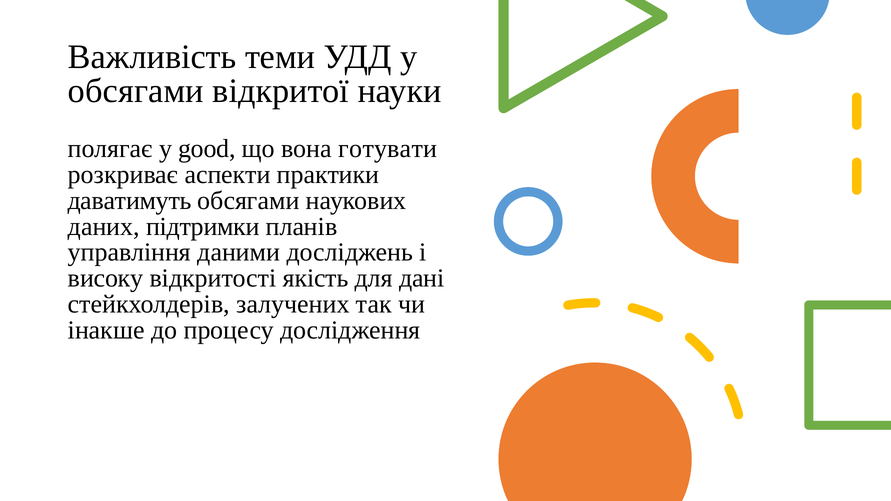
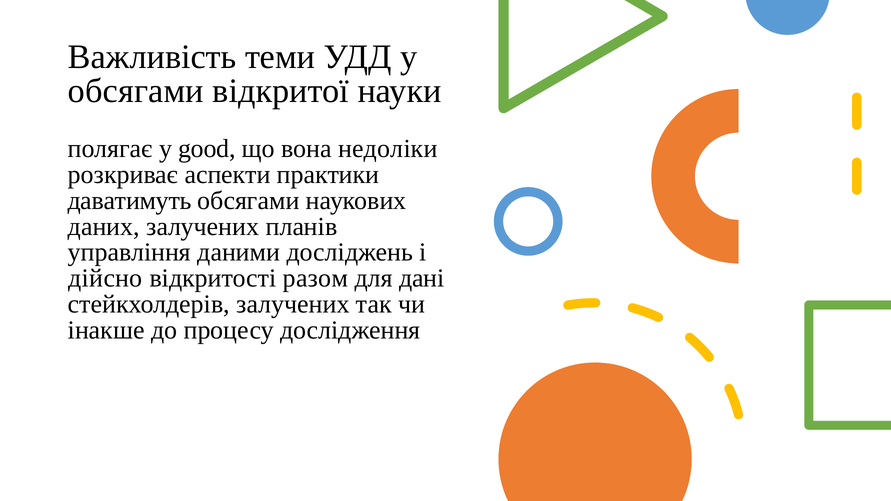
готувати: готувати -> недоліки
даних підтримки: підтримки -> залучених
високу: високу -> дійсно
якість: якість -> разом
